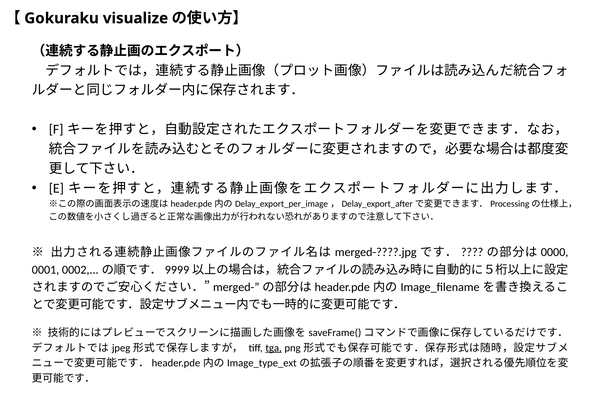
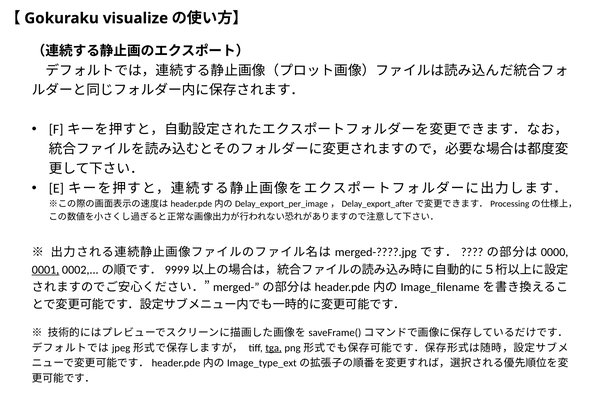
0001 underline: none -> present
